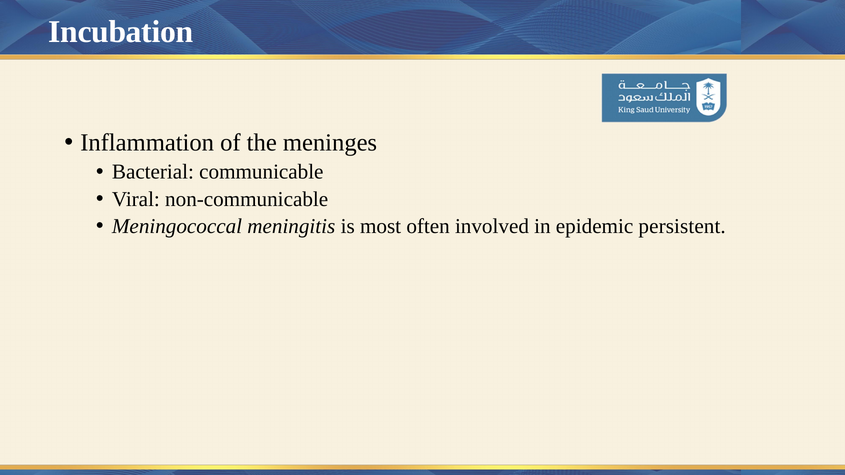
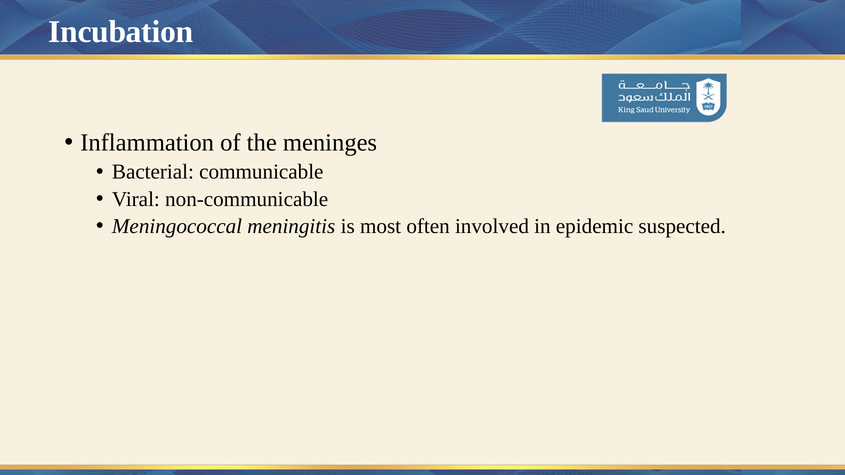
persistent: persistent -> suspected
